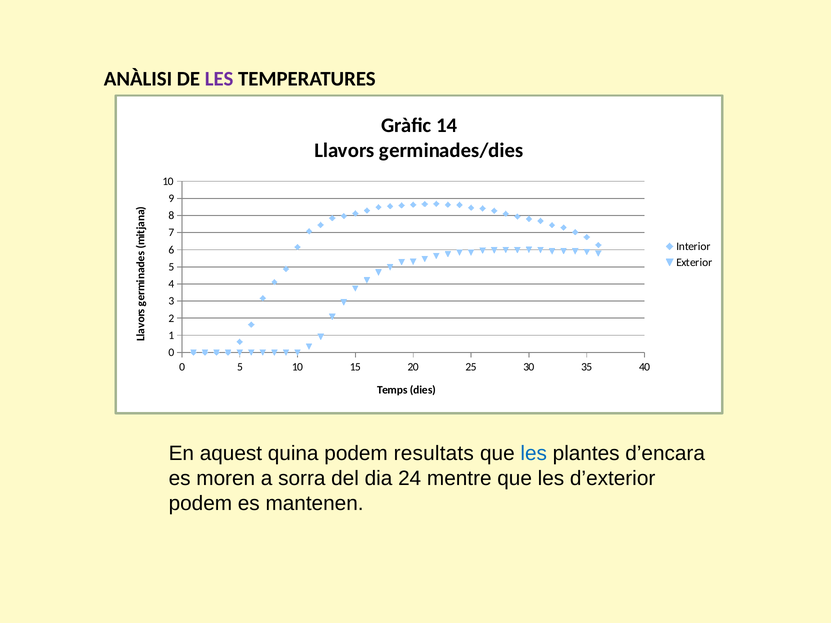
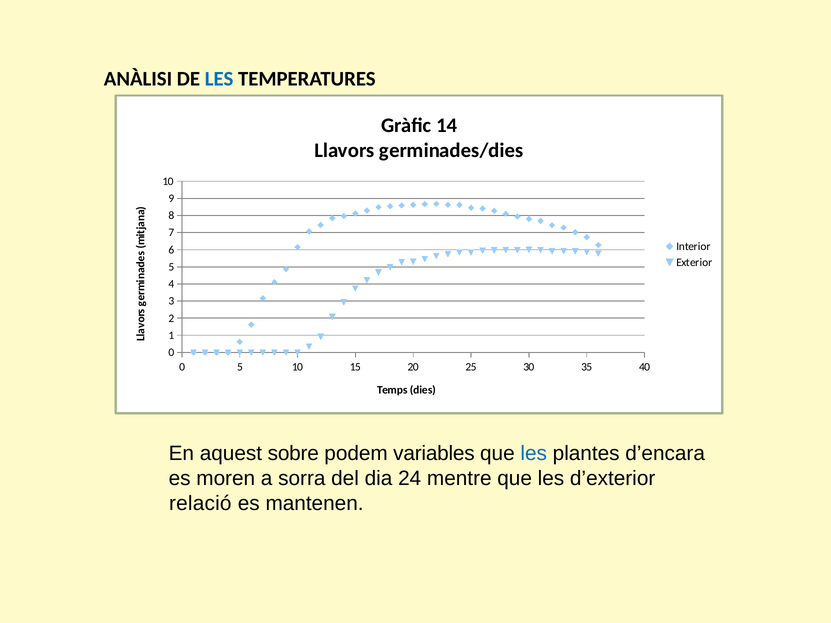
LES at (219, 79) colour: purple -> blue
quina: quina -> sobre
resultats: resultats -> variables
podem at (200, 503): podem -> relació
